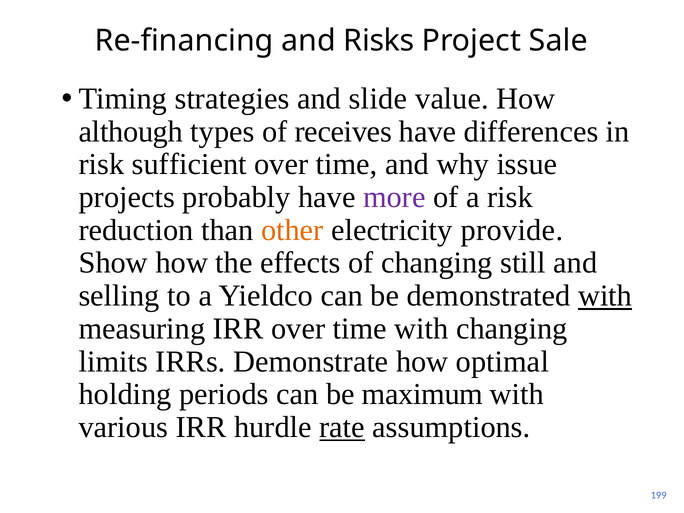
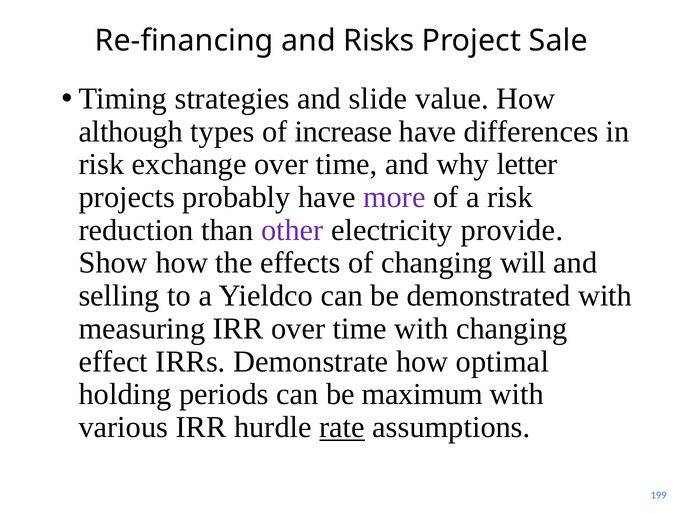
receives: receives -> increase
sufficient: sufficient -> exchange
issue: issue -> letter
other colour: orange -> purple
still: still -> will
with at (605, 296) underline: present -> none
limits: limits -> effect
